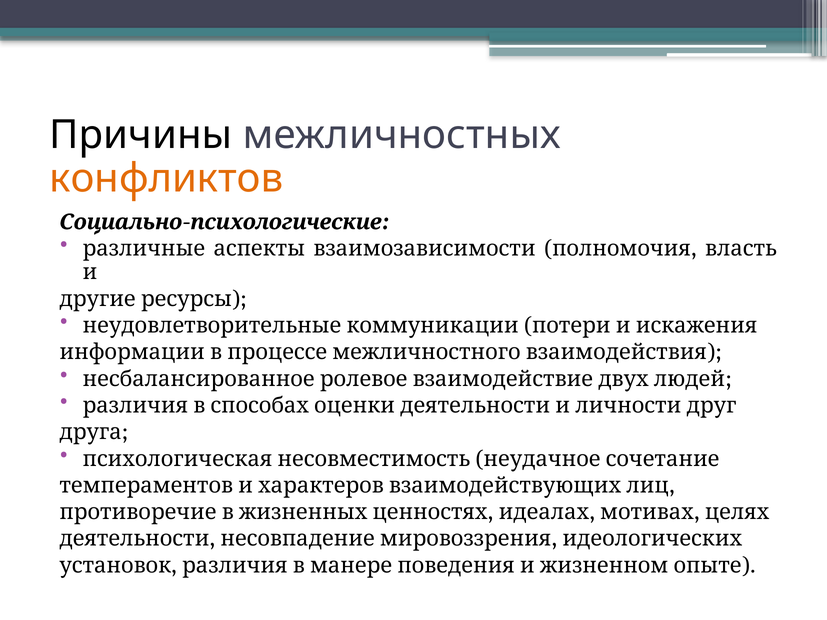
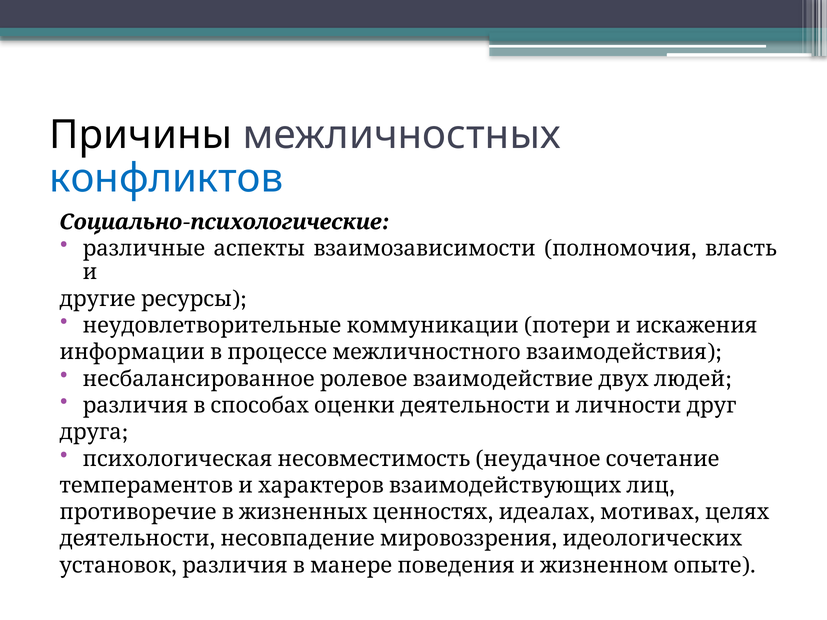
конфликтов colour: orange -> blue
